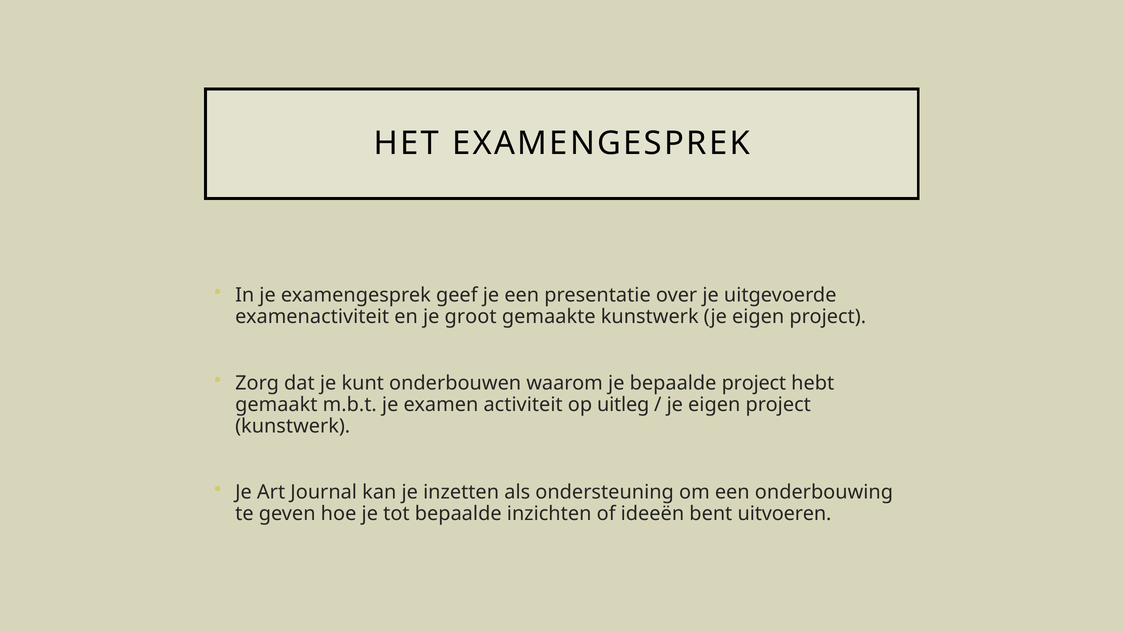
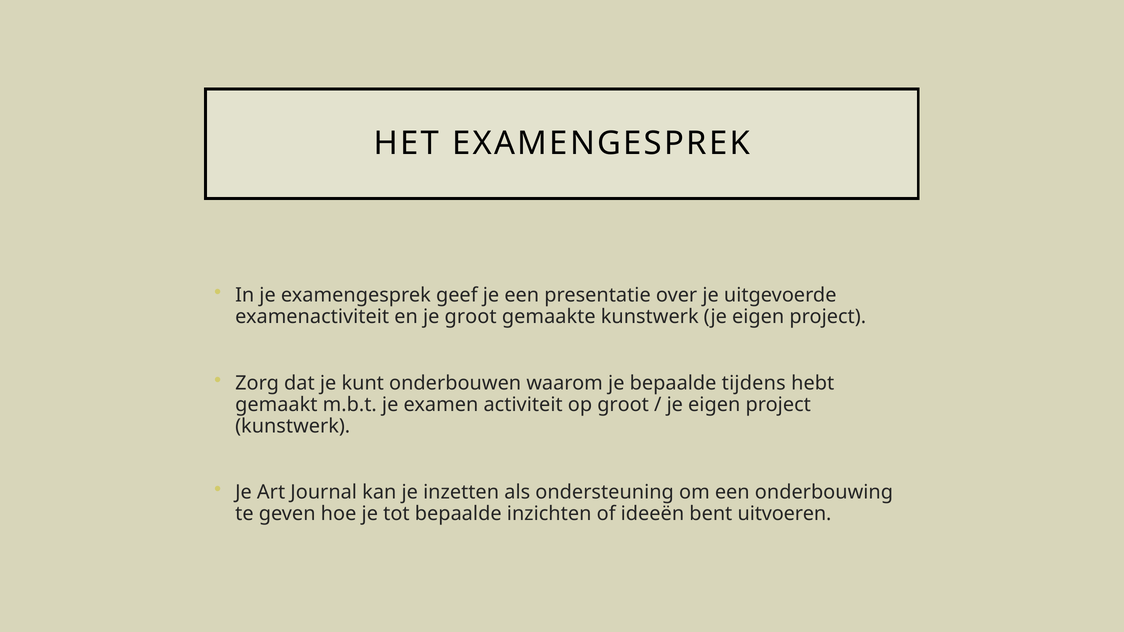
bepaalde project: project -> tijdens
op uitleg: uitleg -> groot
